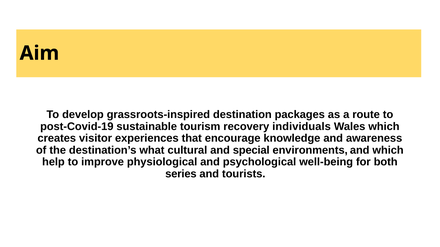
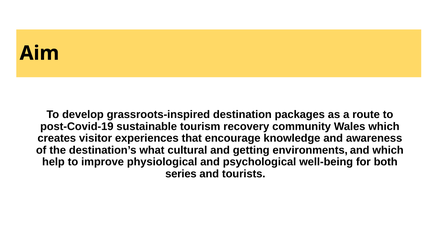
individuals: individuals -> community
special: special -> getting
